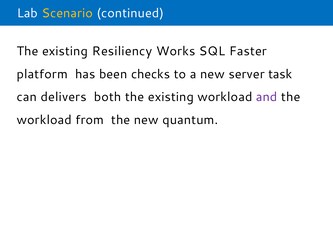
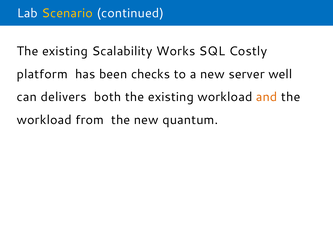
Resiliency: Resiliency -> Scalability
Faster: Faster -> Costly
task: task -> well
and colour: purple -> orange
